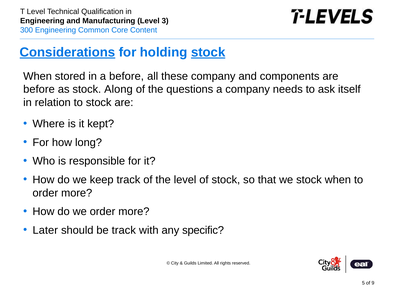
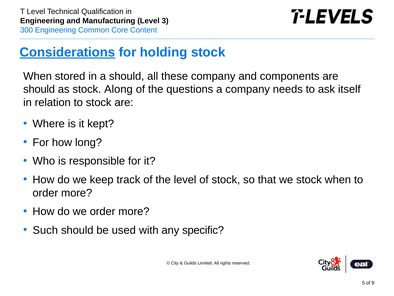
stock at (208, 52) underline: present -> none
a before: before -> should
before at (39, 89): before -> should
Later: Later -> Such
be track: track -> used
